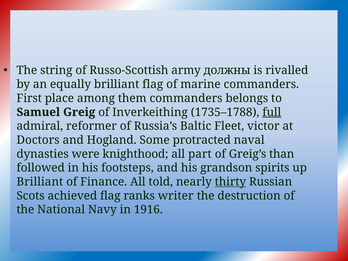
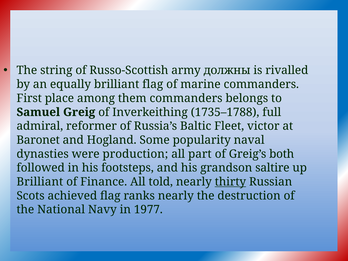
full underline: present -> none
Doctors: Doctors -> Baronet
protracted: protracted -> popularity
knighthood: knighthood -> production
than: than -> both
spirits: spirits -> saltire
ranks writer: writer -> nearly
1916: 1916 -> 1977
